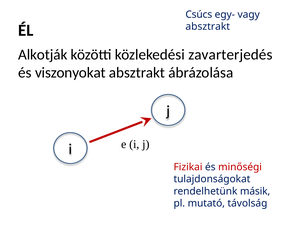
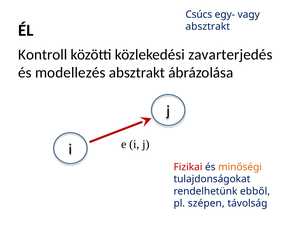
Alkotják: Alkotják -> Kontroll
viszonyokat: viszonyokat -> modellezés
minőségi colour: red -> orange
másik: másik -> ebből
mutató: mutató -> szépen
